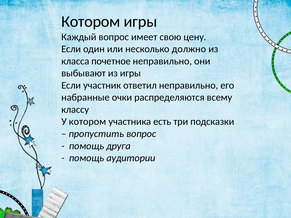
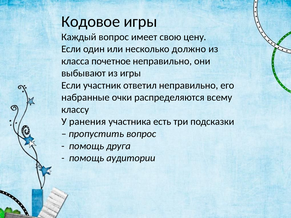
Котором at (91, 22): Котором -> Кодовое
У котором: котором -> ранения
